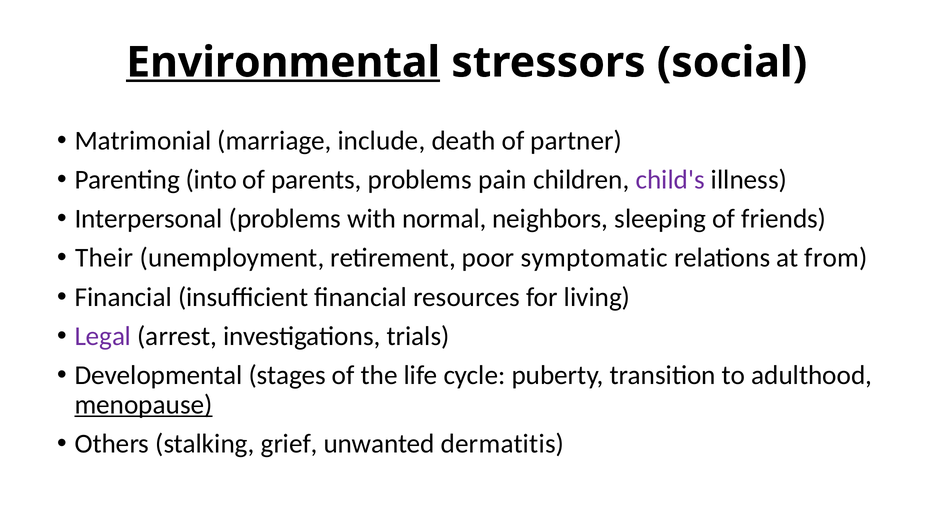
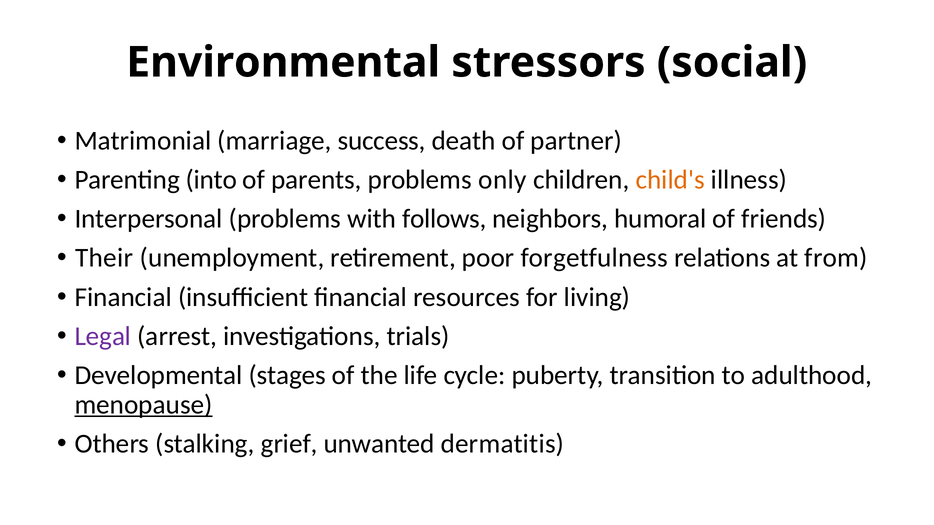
Environmental underline: present -> none
include: include -> success
pain: pain -> only
child's colour: purple -> orange
normal: normal -> follows
sleeping: sleeping -> humoral
symptomatic: symptomatic -> forgetfulness
